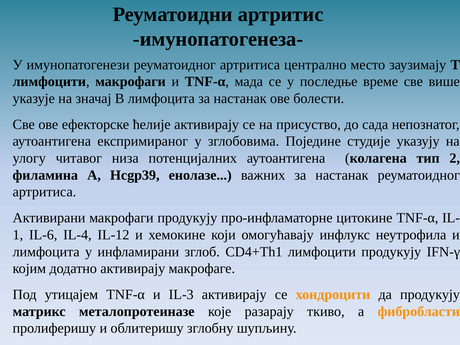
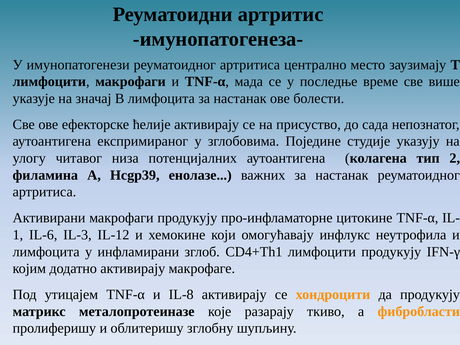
IL-4: IL-4 -> IL-3
IL-3: IL-3 -> IL-8
